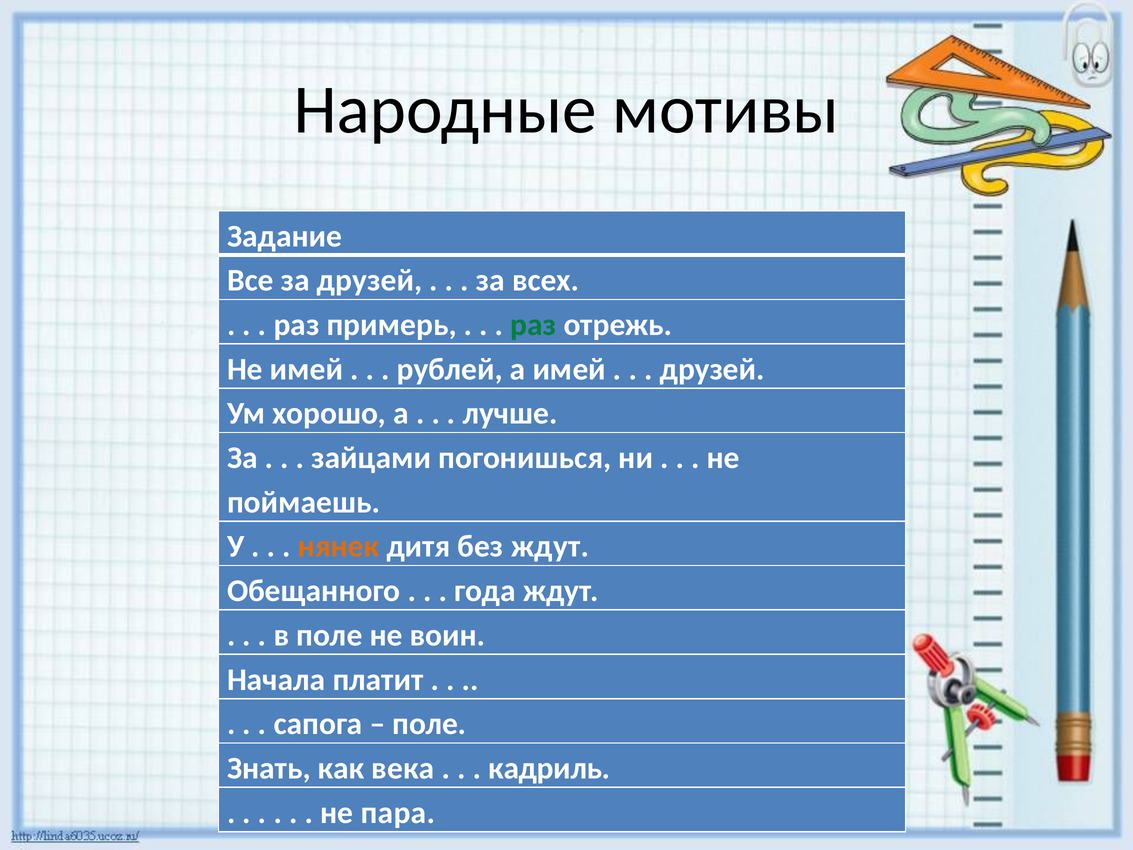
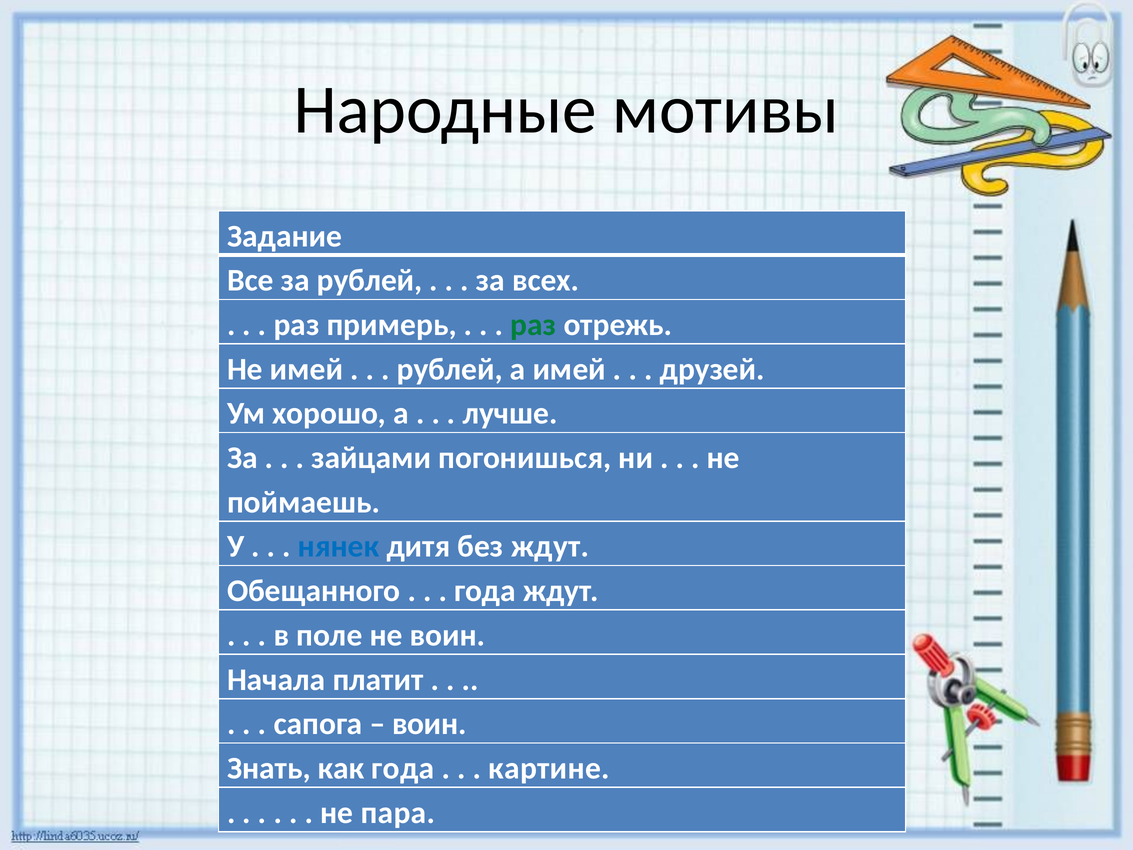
за друзей: друзей -> рублей
нянек colour: orange -> blue
поле at (429, 724): поле -> воин
как века: века -> года
кадриль: кадриль -> картине
